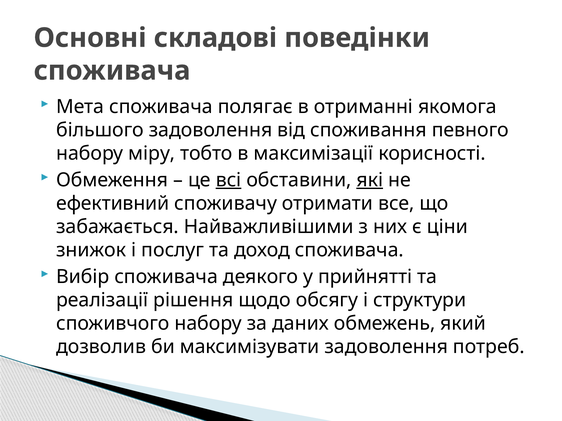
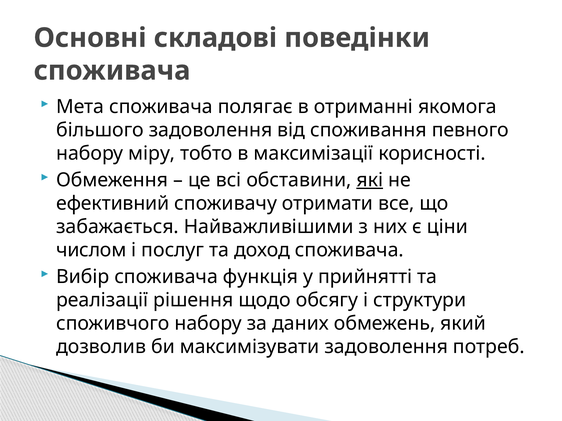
всі underline: present -> none
знижок: знижок -> числом
деякого: деякого -> функція
